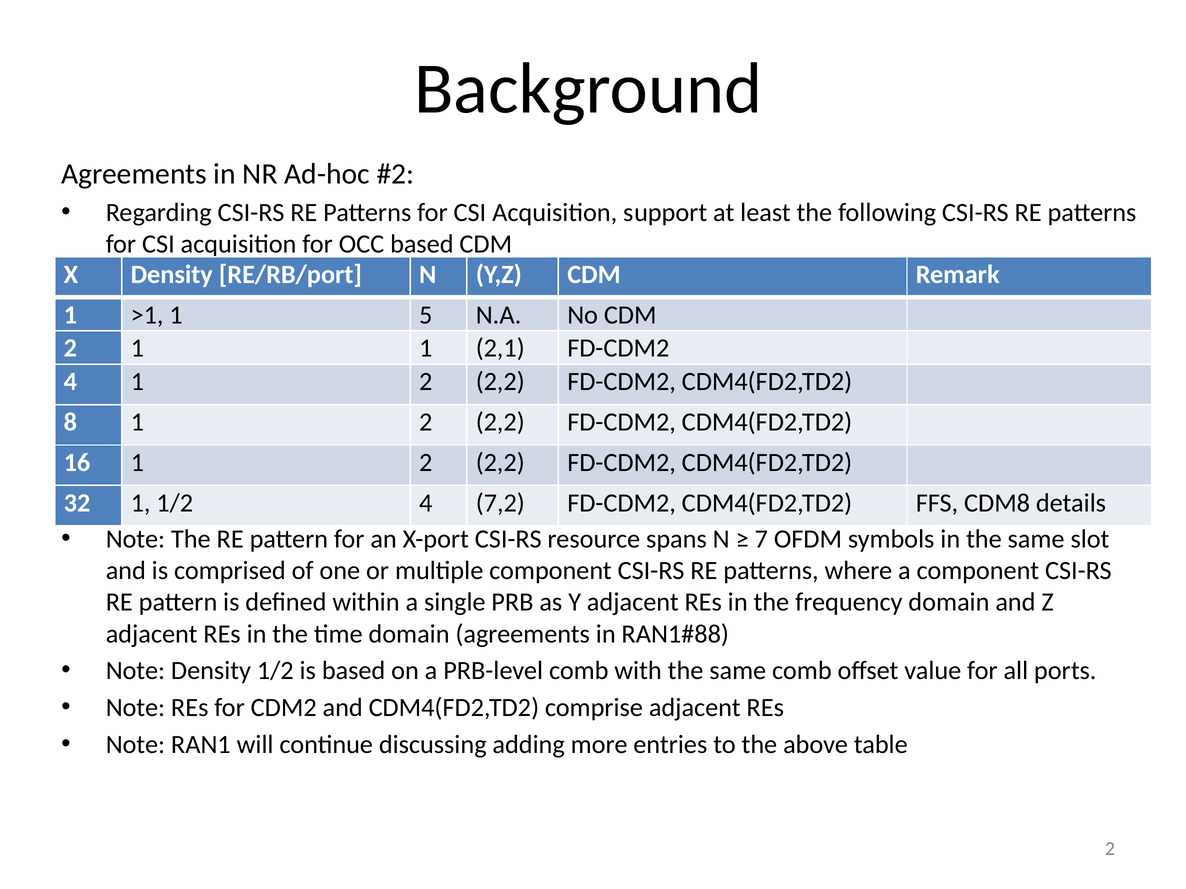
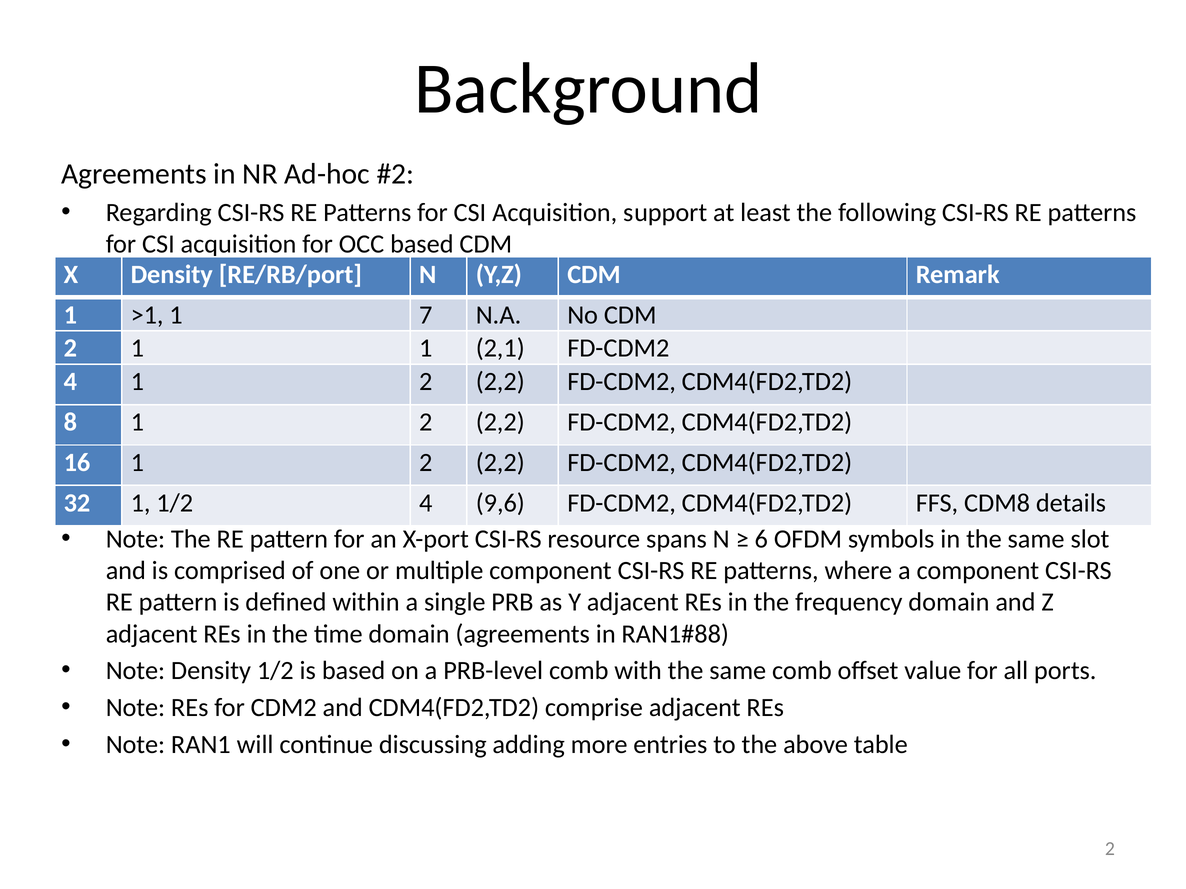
5: 5 -> 7
7,2: 7,2 -> 9,6
7: 7 -> 6
